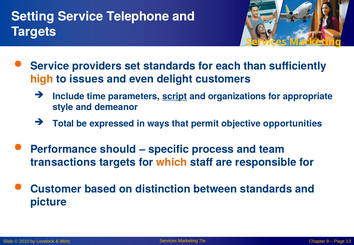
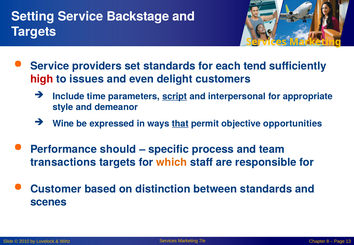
Telephone: Telephone -> Backstage
than: than -> tend
high colour: orange -> red
organizations: organizations -> interpersonal
Total: Total -> Wine
that underline: none -> present
picture: picture -> scenes
